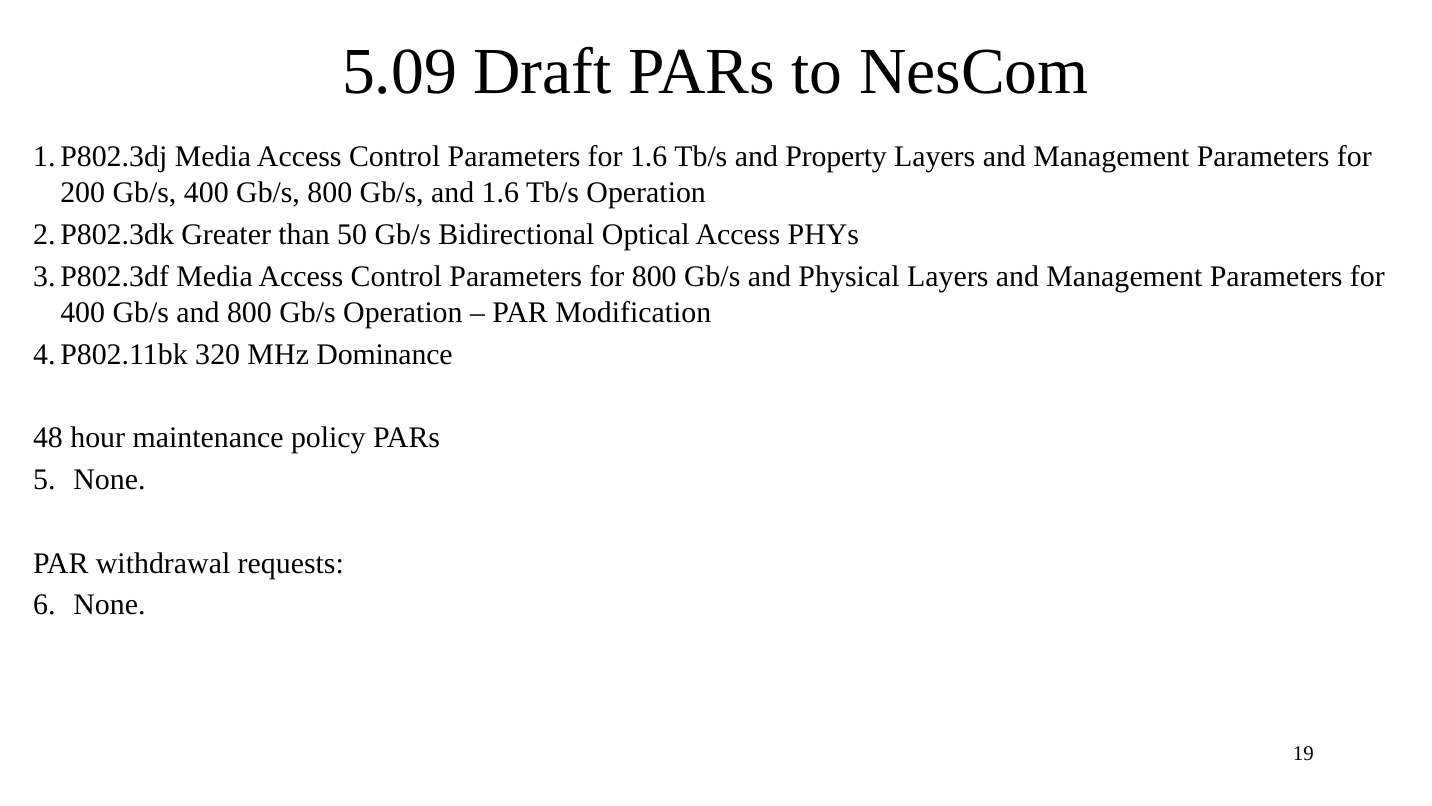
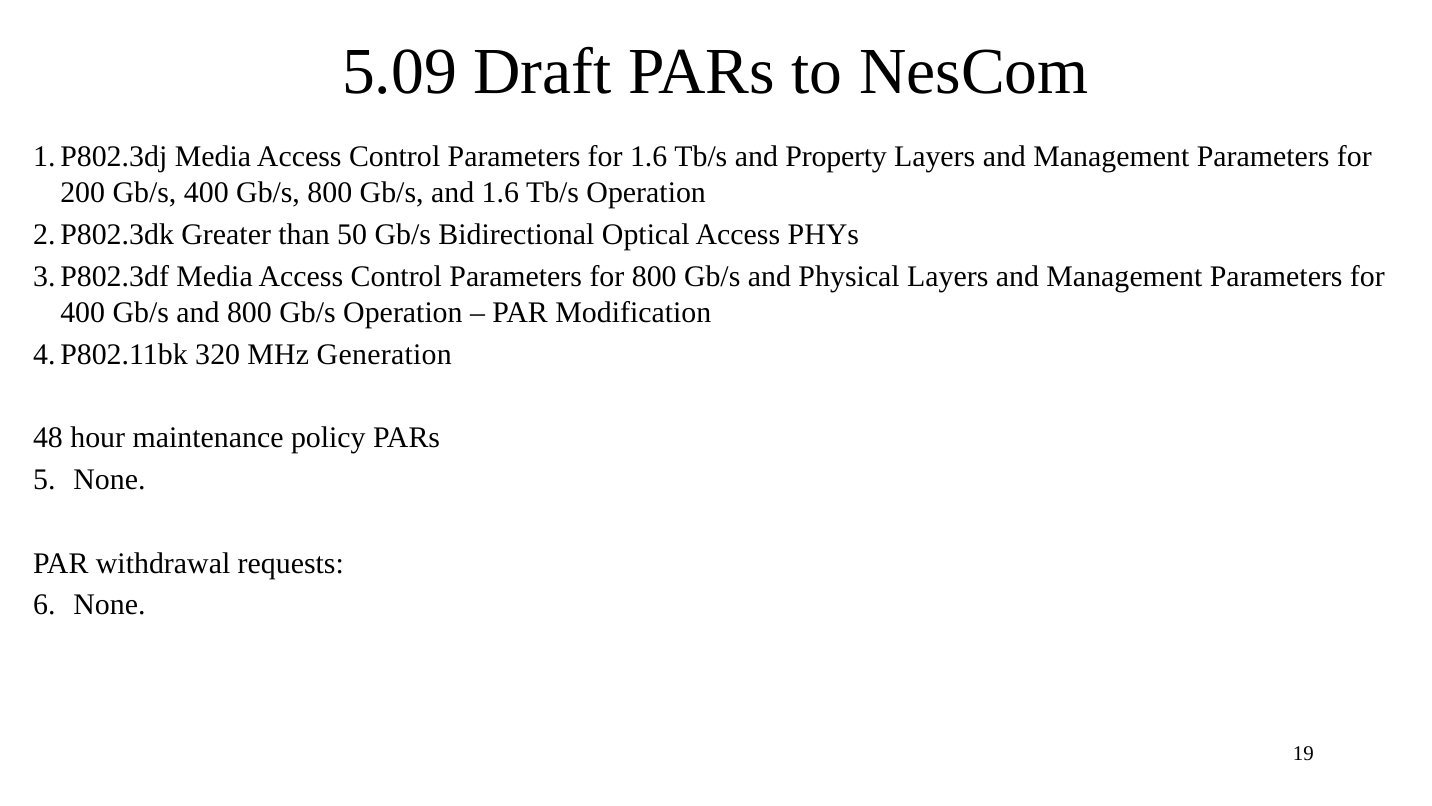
Dominance: Dominance -> Generation
